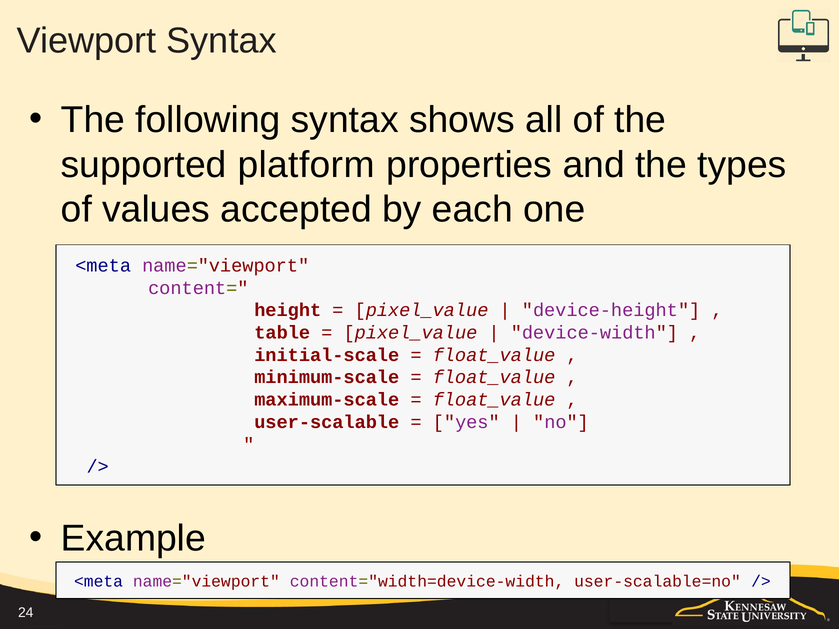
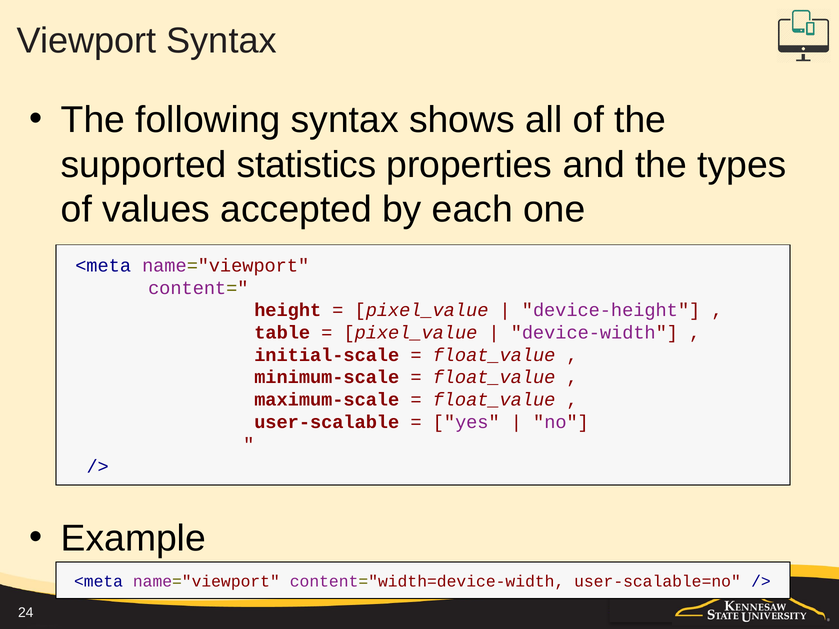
platform: platform -> statistics
